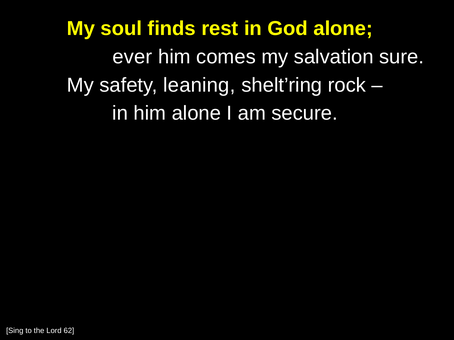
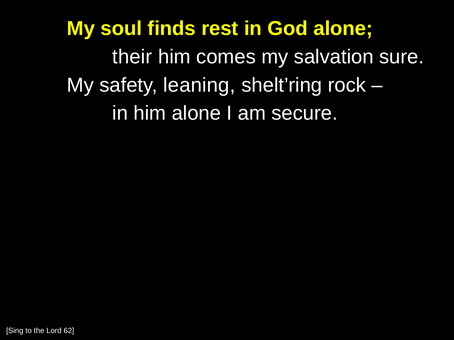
ever: ever -> their
